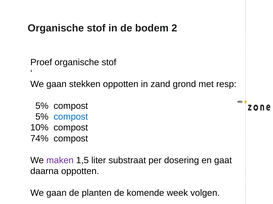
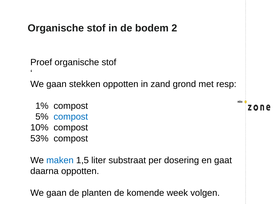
5% at (42, 106): 5% -> 1%
74%: 74% -> 53%
maken colour: purple -> blue
